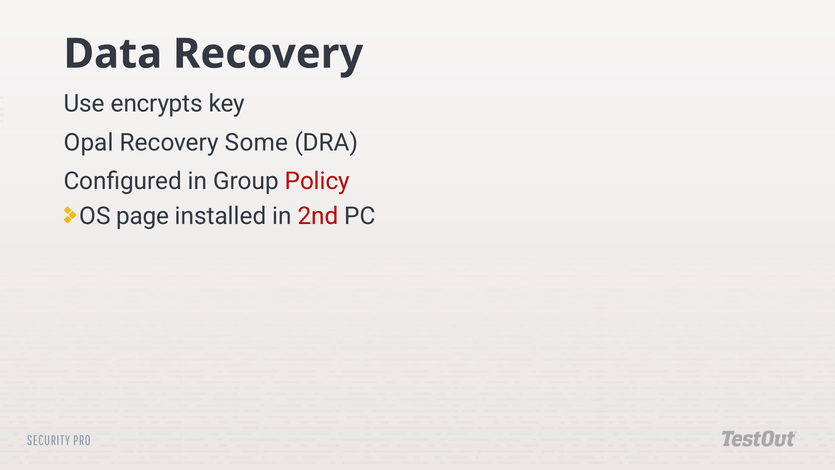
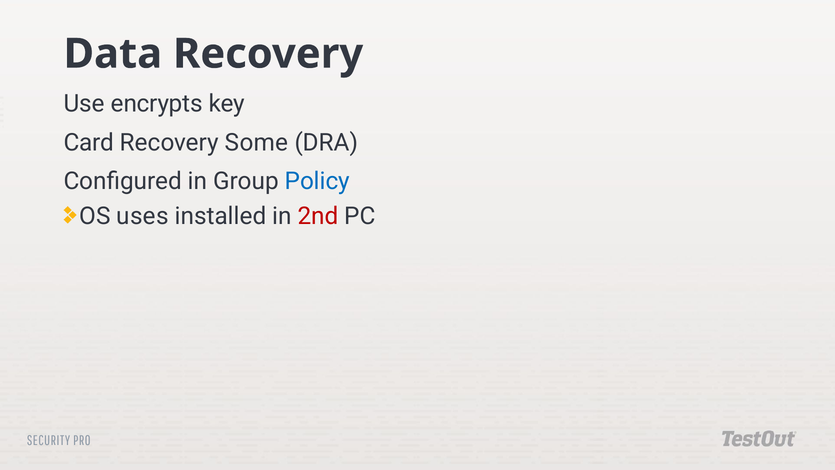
Opal: Opal -> Card
Policy colour: red -> blue
page: page -> uses
